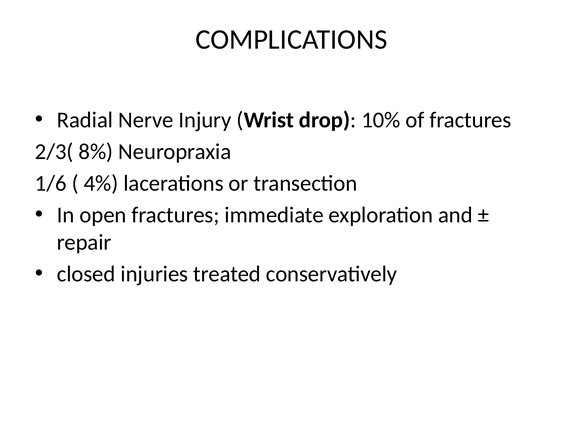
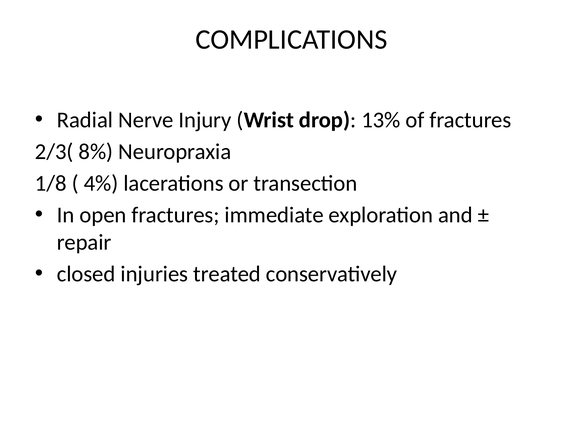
10%: 10% -> 13%
1/6: 1/6 -> 1/8
